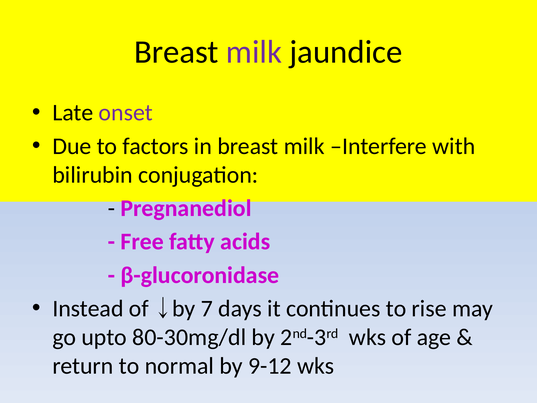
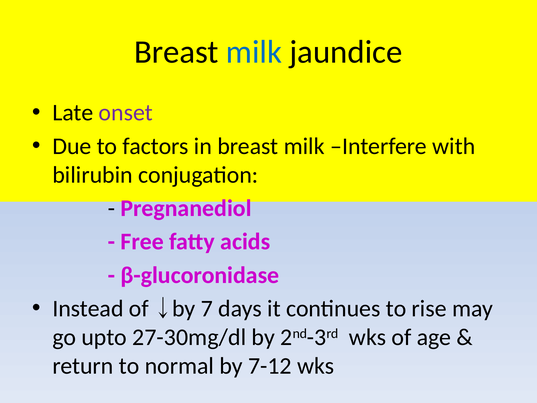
milk at (254, 52) colour: purple -> blue
80-30mg/dl: 80-30mg/dl -> 27-30mg/dl
9-12: 9-12 -> 7-12
